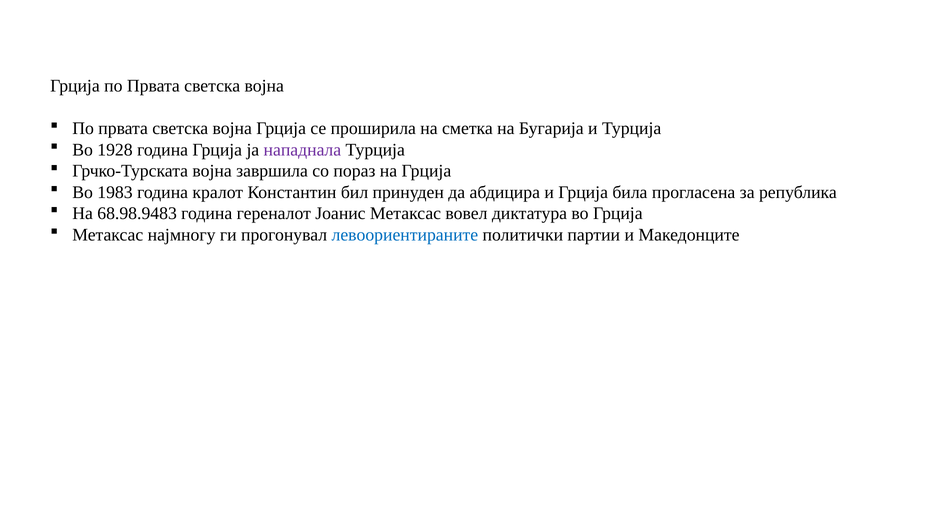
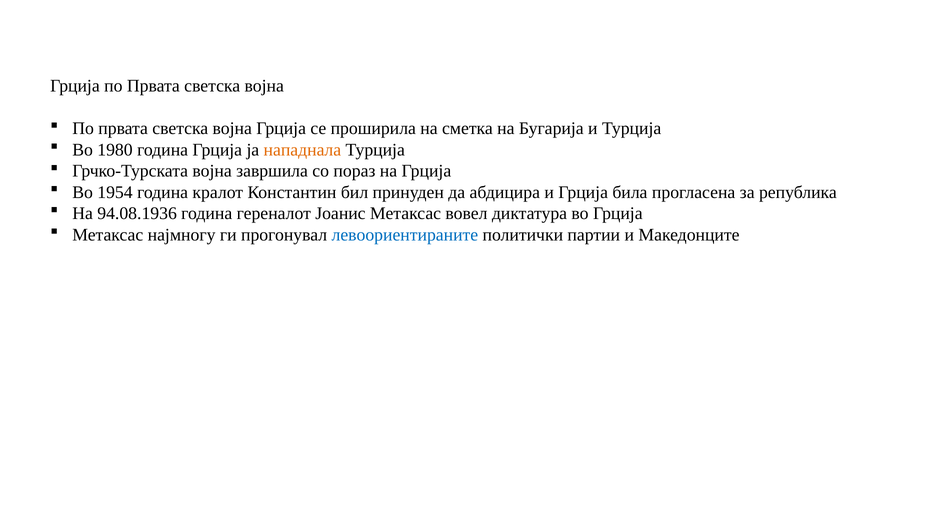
1928: 1928 -> 1980
нападнала colour: purple -> orange
1983: 1983 -> 1954
68.98.9483: 68.98.9483 -> 94.08.1936
